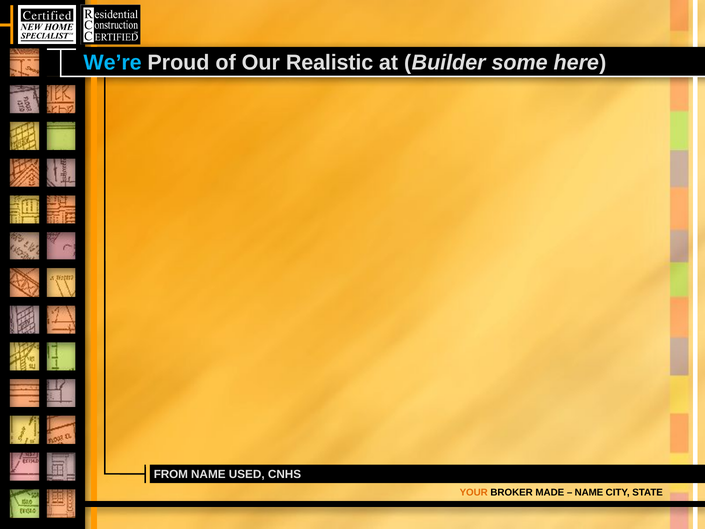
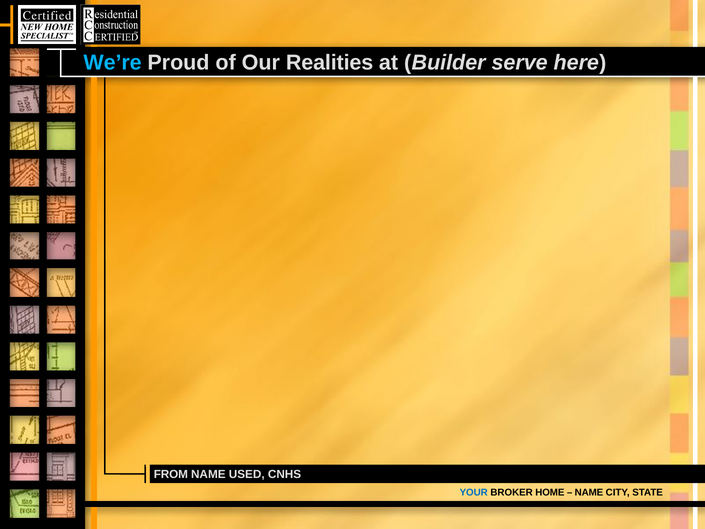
Realistic: Realistic -> Realities
some: some -> serve
YOUR colour: orange -> blue
MADE: MADE -> HOME
